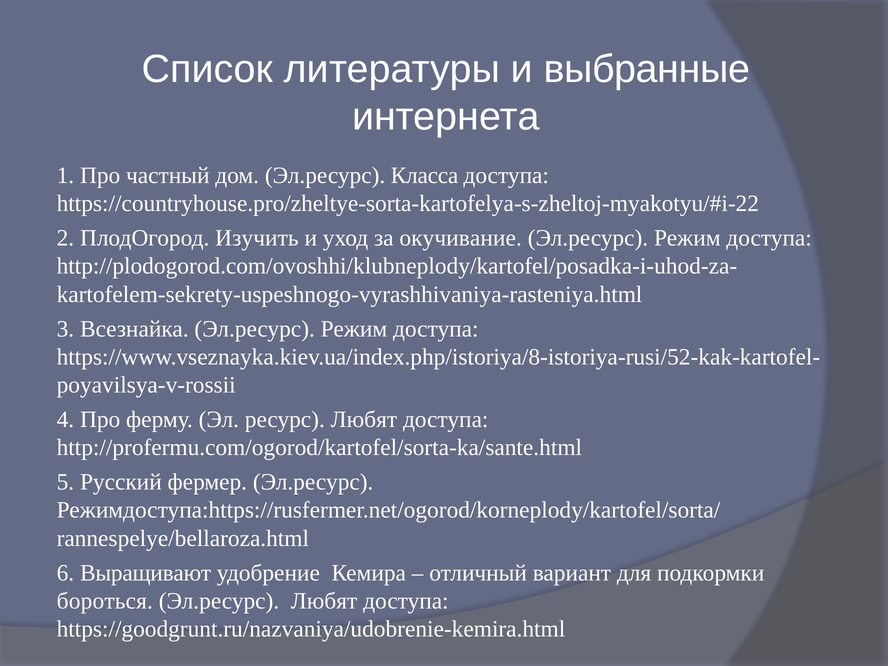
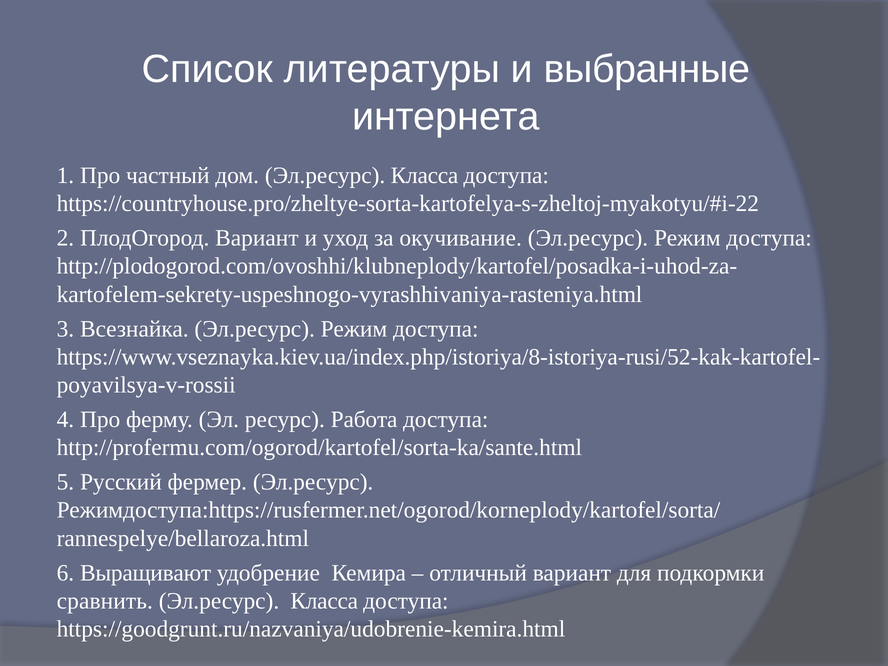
ПлодОгород Изучить: Изучить -> Вариант
ресурс Любят: Любят -> Работа
бороться: бороться -> сравнить
Любят at (324, 601): Любят -> Класса
